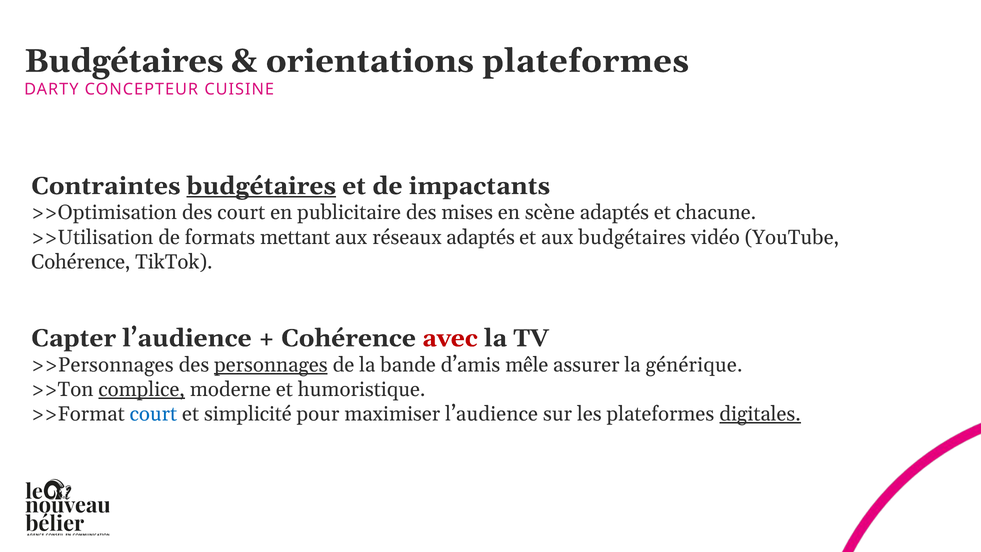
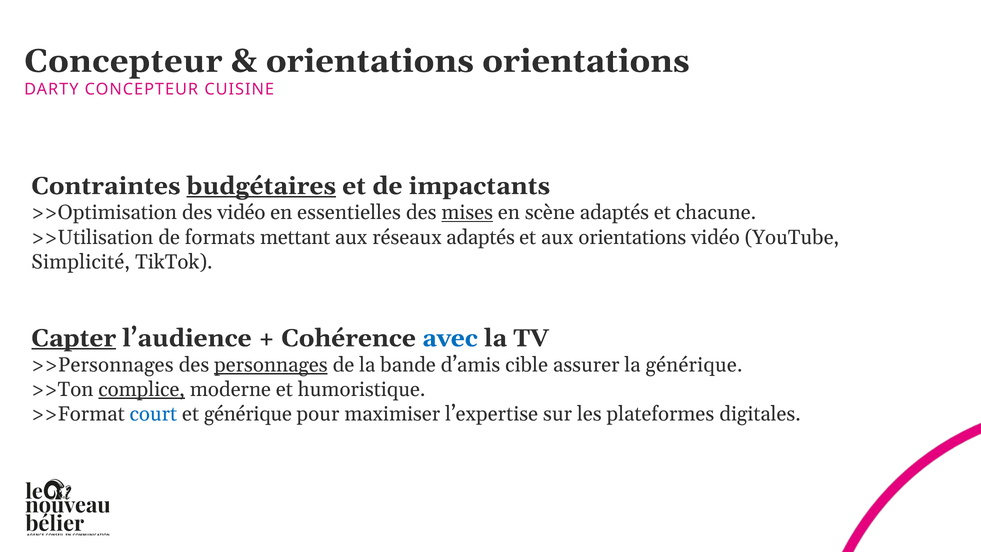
Budgétaires at (124, 61): Budgétaires -> Concepteur
orientations plateformes: plateformes -> orientations
des court: court -> vidéo
publicitaire: publicitaire -> essentielles
mises underline: none -> present
aux budgétaires: budgétaires -> orientations
Cohérence at (81, 262): Cohérence -> Simplicité
Capter underline: none -> present
avec colour: red -> blue
mêle: mêle -> cible
et simplicité: simplicité -> générique
maximiser l’audience: l’audience -> l’expertise
digitales underline: present -> none
